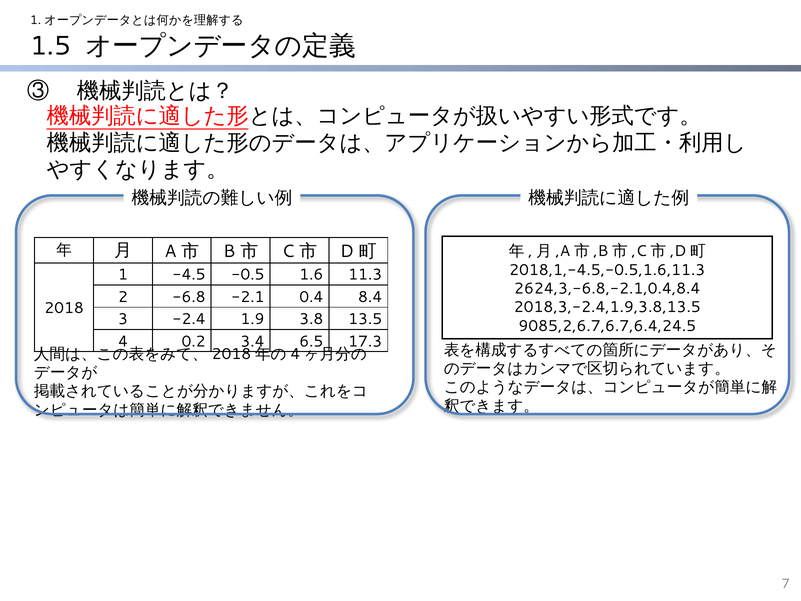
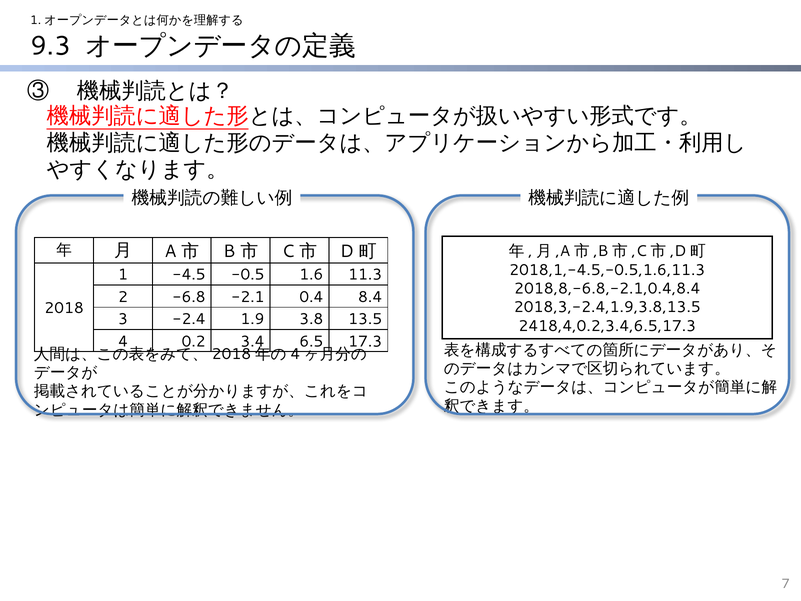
1.5: 1.5 -> 9.3
2624,3,-6.8,-2.1,0.4,8.4: 2624,3,-6.8,-2.1,0.4,8.4 -> 2018,8,-6.8,-2.1,0.4,8.4
9085,2,6.7,6.7,6.4,24.5: 9085,2,6.7,6.7,6.4,24.5 -> 2418,4,0.2,3.4,6.5,17.3
